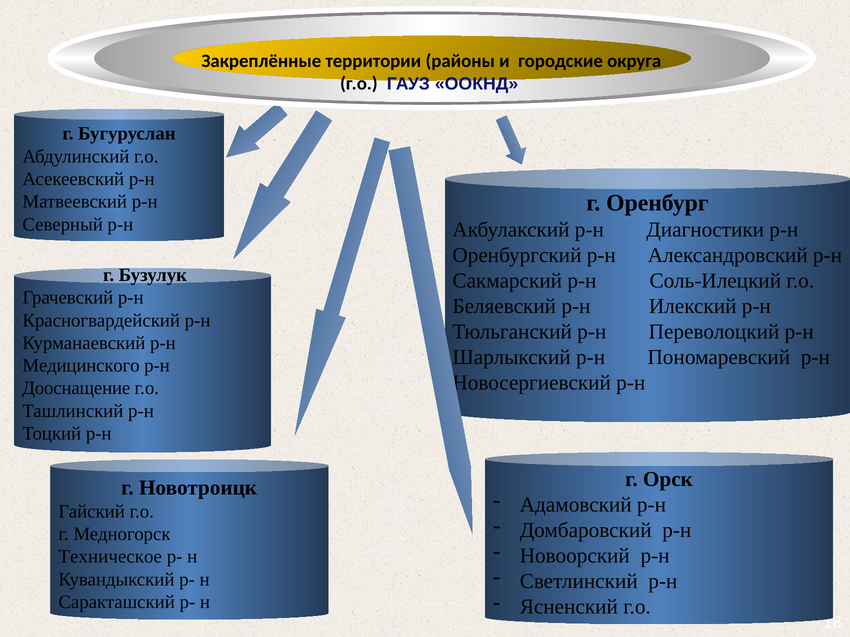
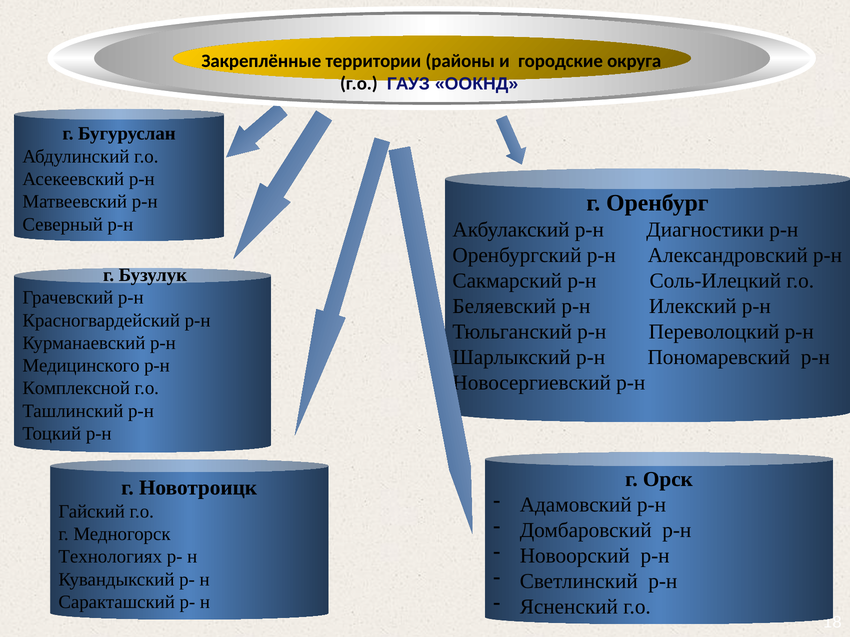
Дооснащение: Дооснащение -> Комплексной
Техническое: Техническое -> Технологиях
